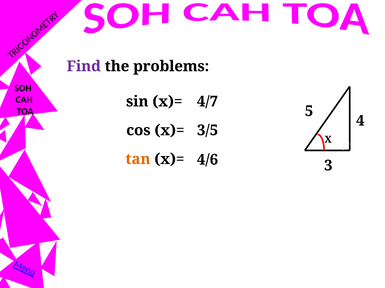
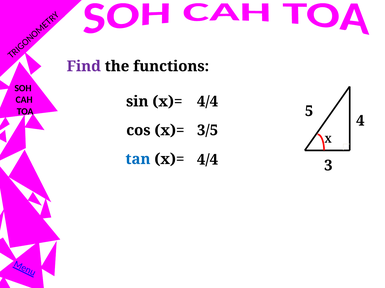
problems: problems -> functions
4/7 at (208, 102): 4/7 -> 4/4
tan colour: orange -> blue
4/6 at (208, 160): 4/6 -> 4/4
